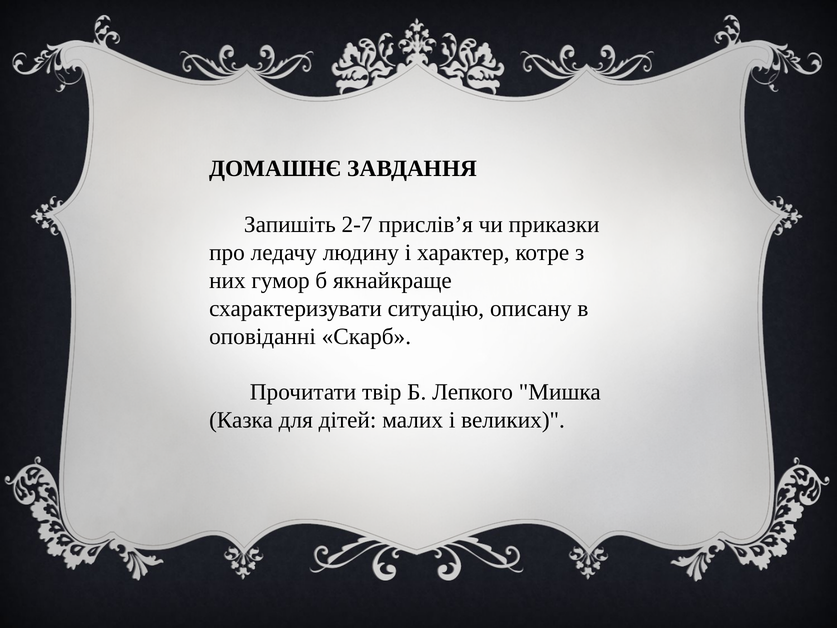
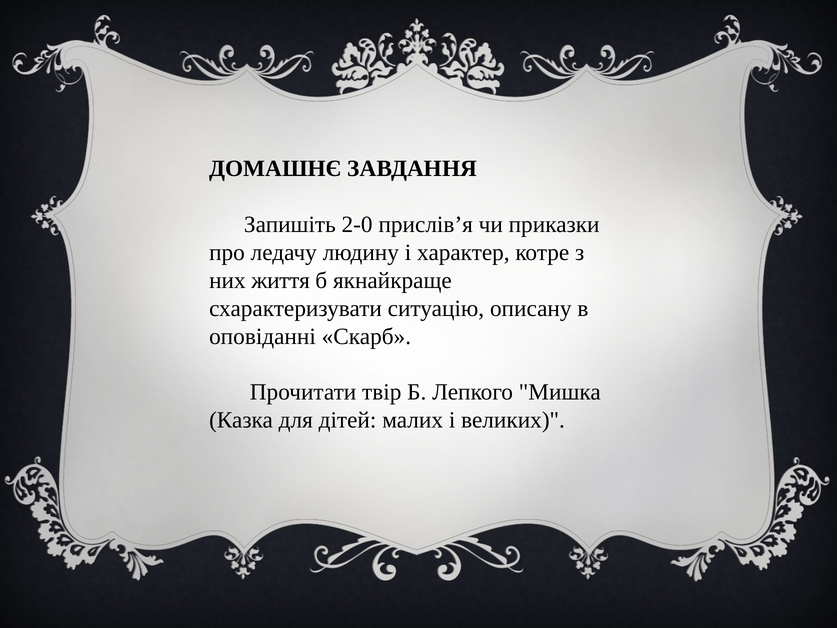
2-7: 2-7 -> 2-0
гумор: гумор -> життя
